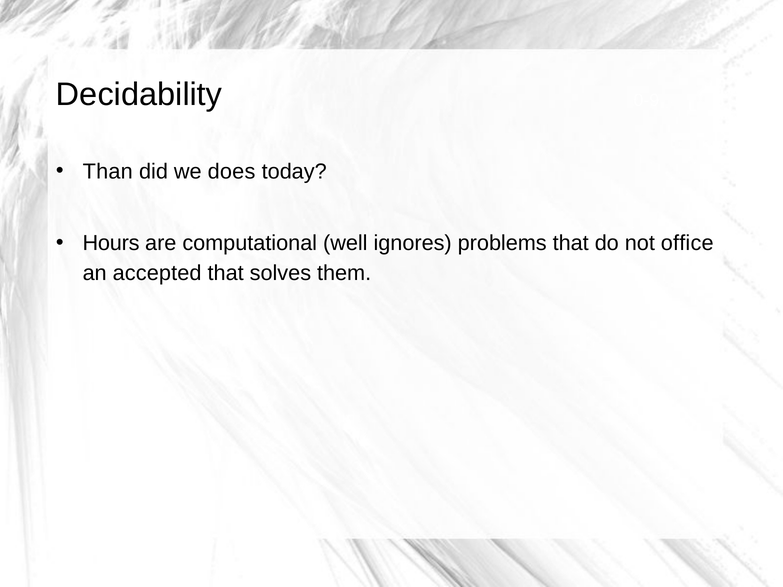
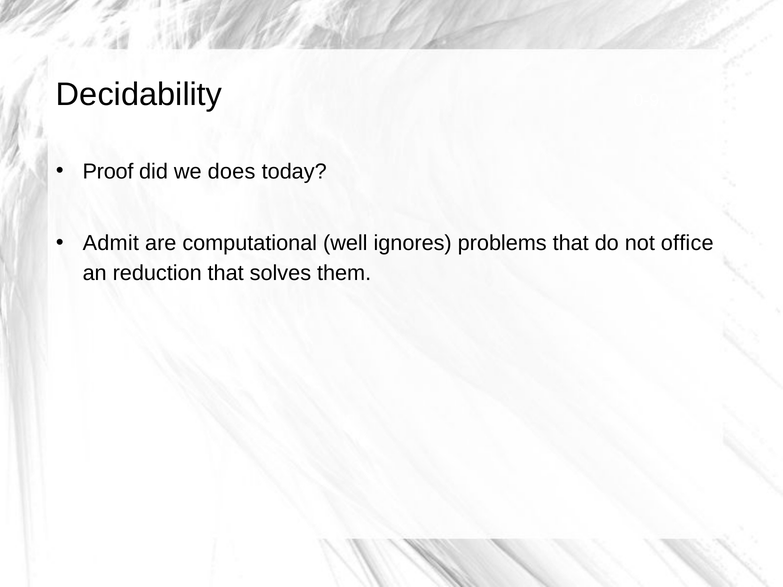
Than: Than -> Proof
Hours: Hours -> Admit
accepted: accepted -> reduction
